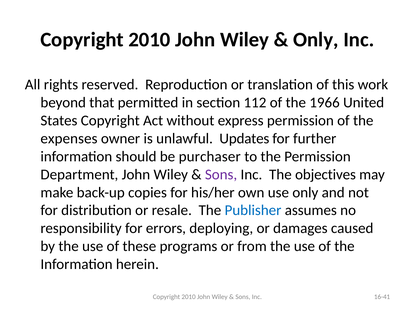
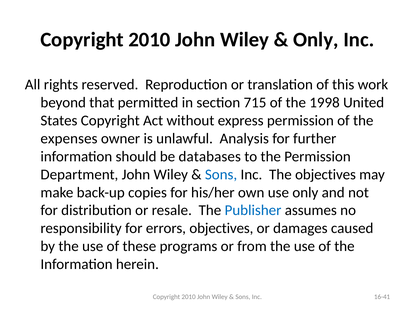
112: 112 -> 715
1966: 1966 -> 1998
Updates: Updates -> Analysis
purchaser: purchaser -> databases
Sons at (221, 175) colour: purple -> blue
errors deploying: deploying -> objectives
